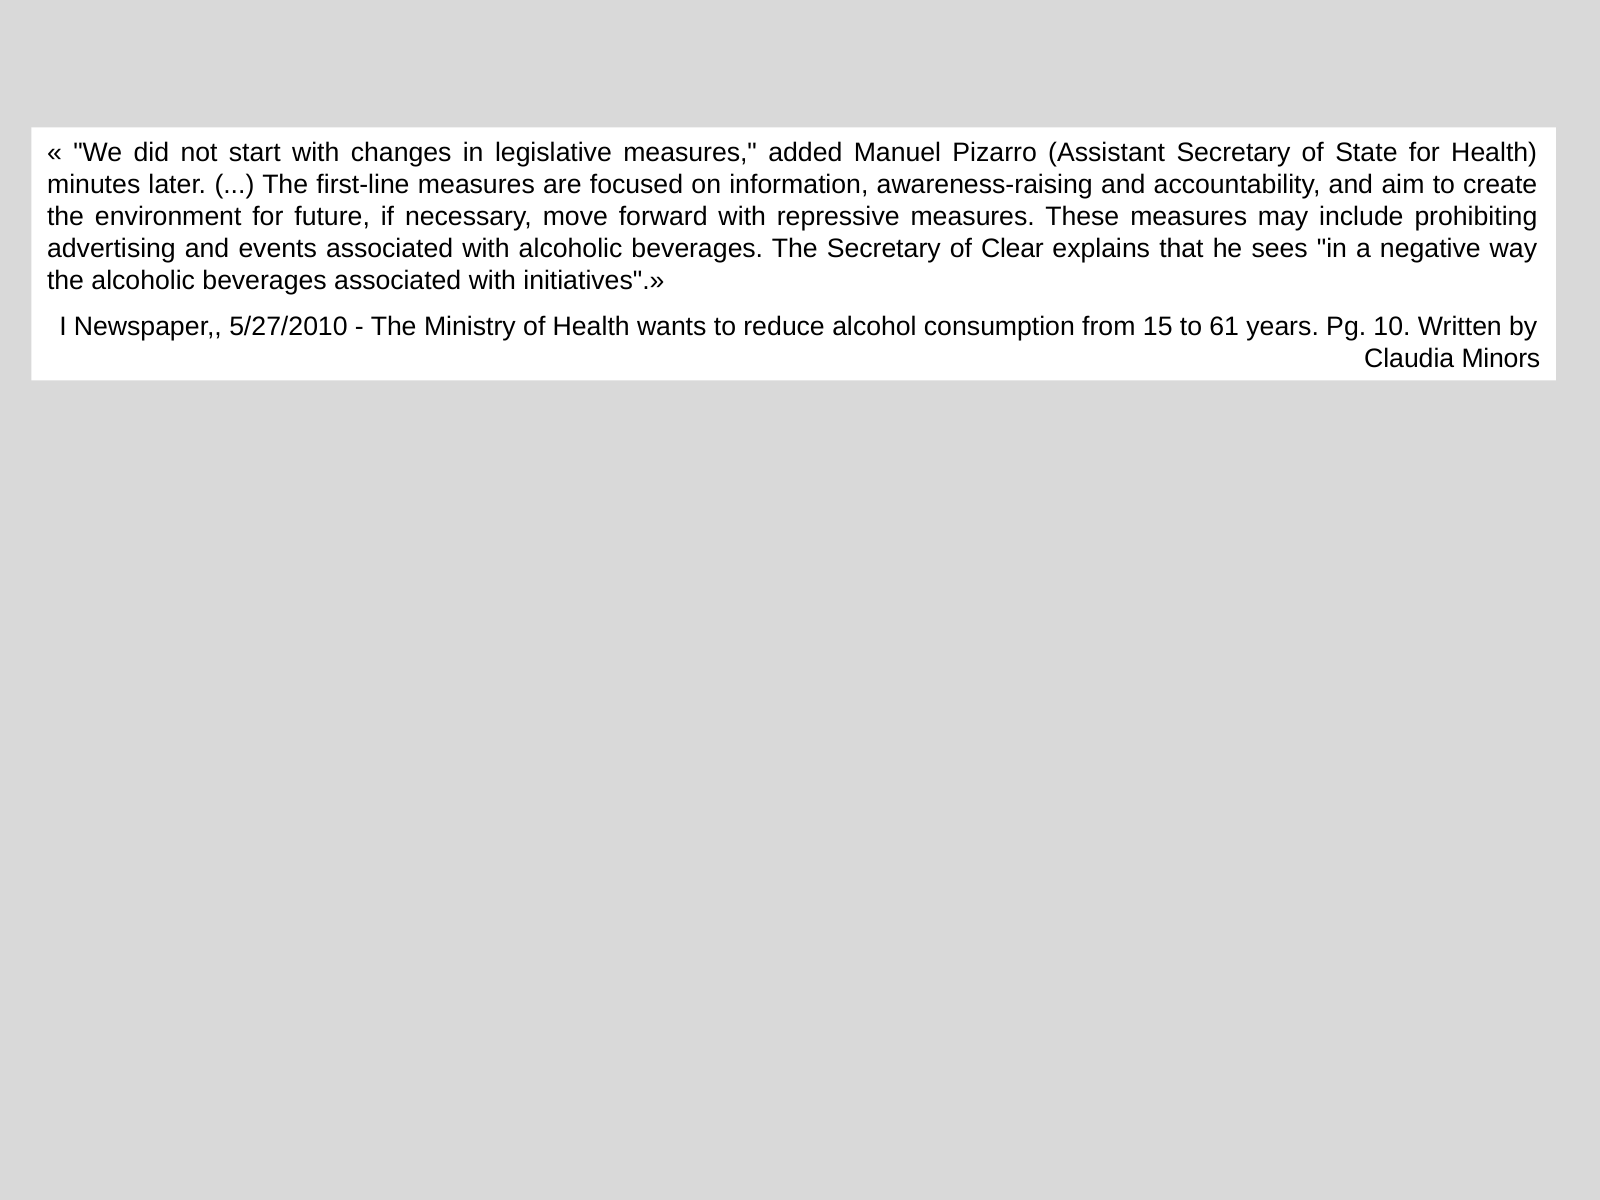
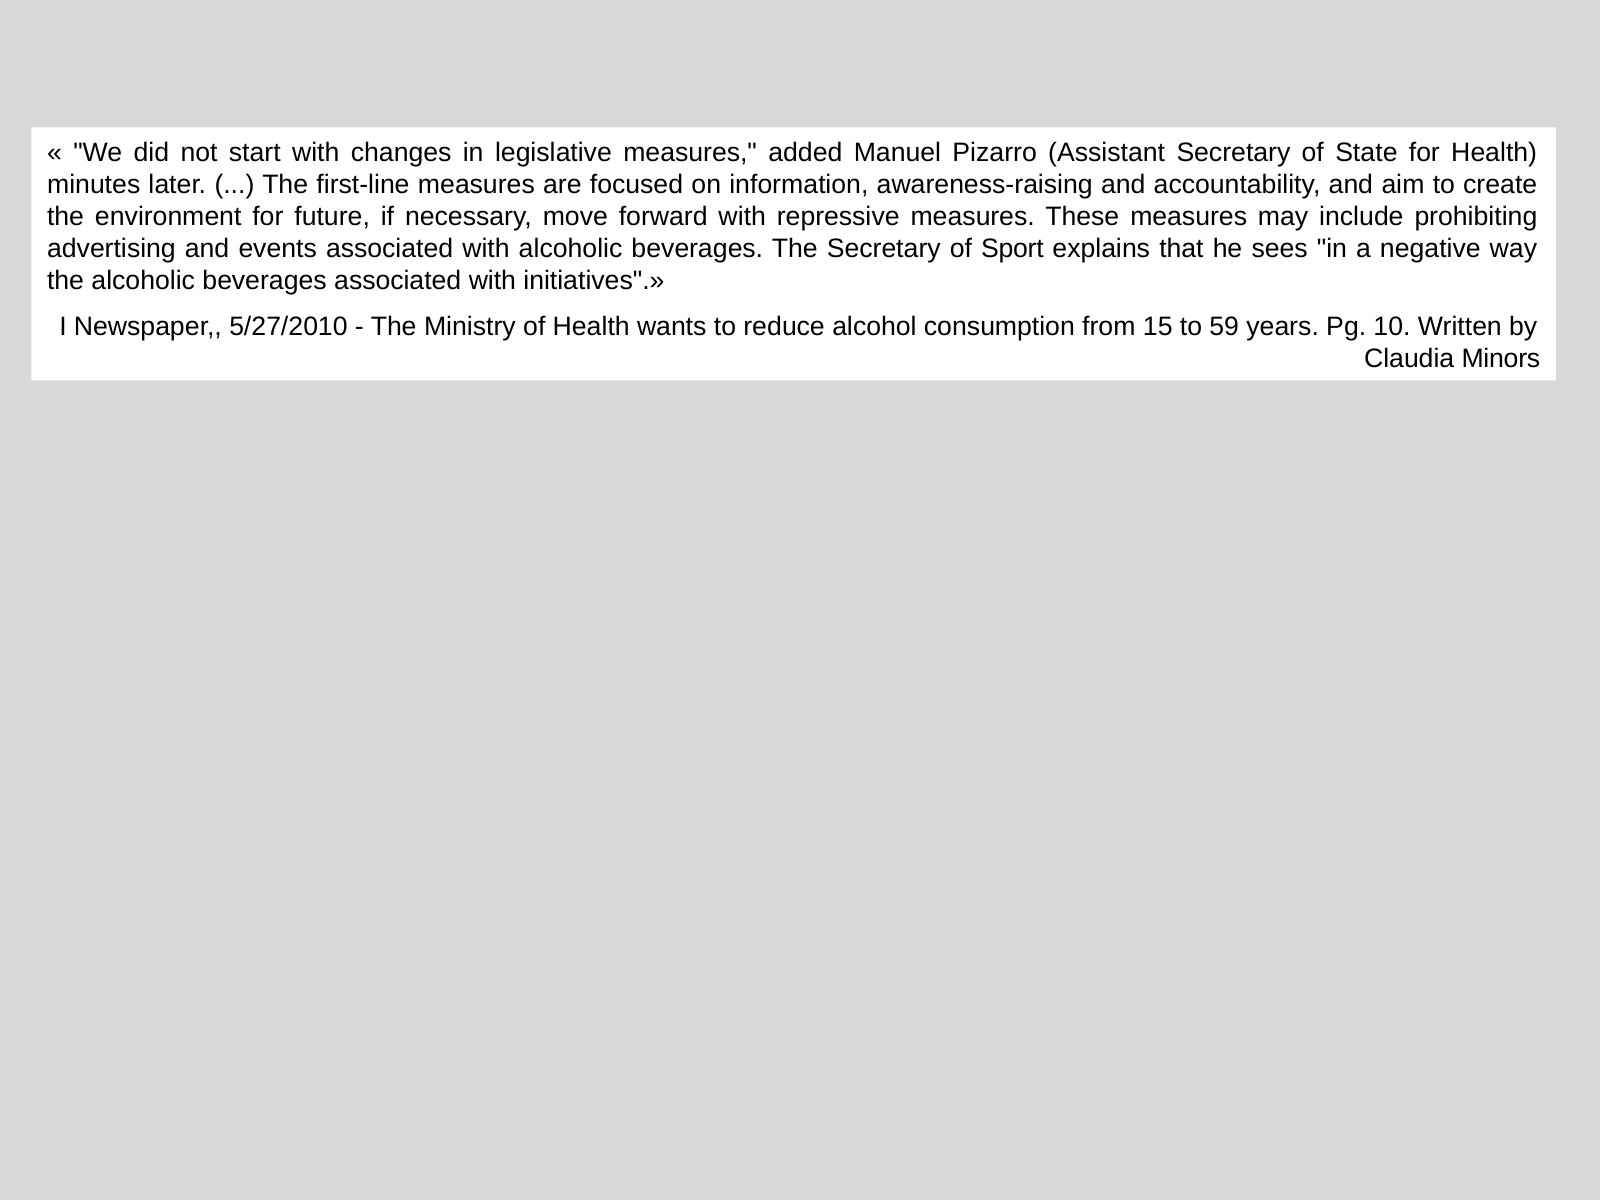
Clear: Clear -> Sport
61: 61 -> 59
